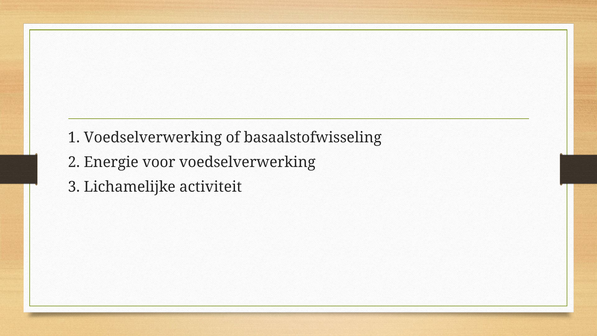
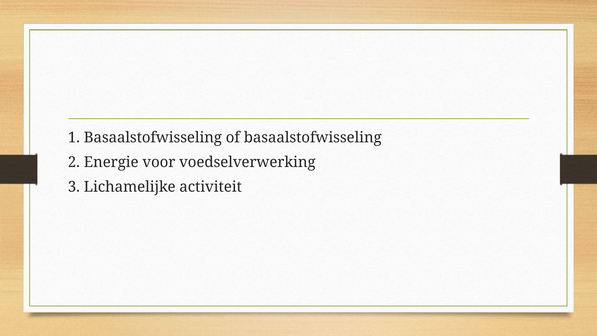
1 Voedselverwerking: Voedselverwerking -> Basaalstofwisseling
